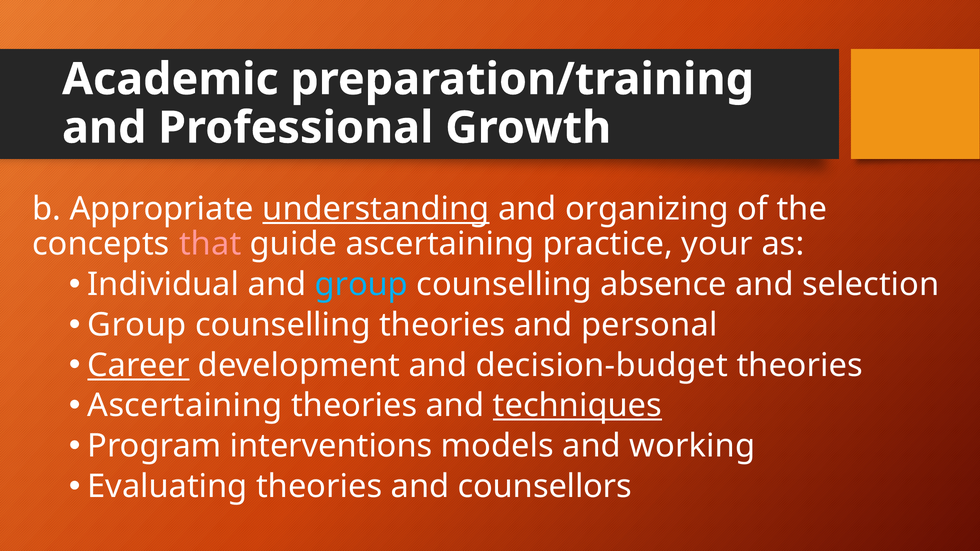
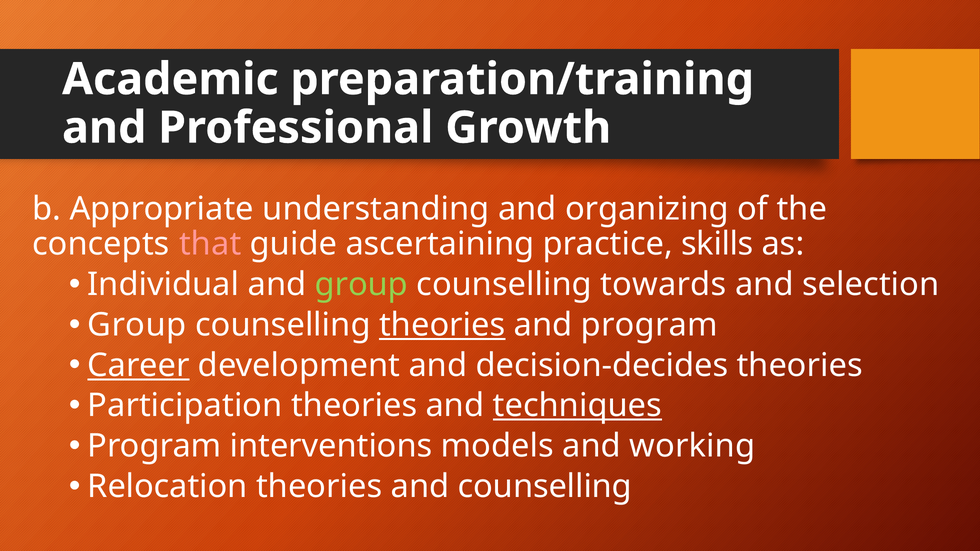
understanding underline: present -> none
your: your -> skills
group at (361, 285) colour: light blue -> light green
absence: absence -> towards
theories at (442, 325) underline: none -> present
and personal: personal -> program
decision-budget: decision-budget -> decision-decides
Ascertaining at (185, 406): Ascertaining -> Participation
Evaluating: Evaluating -> Relocation
and counsellors: counsellors -> counselling
